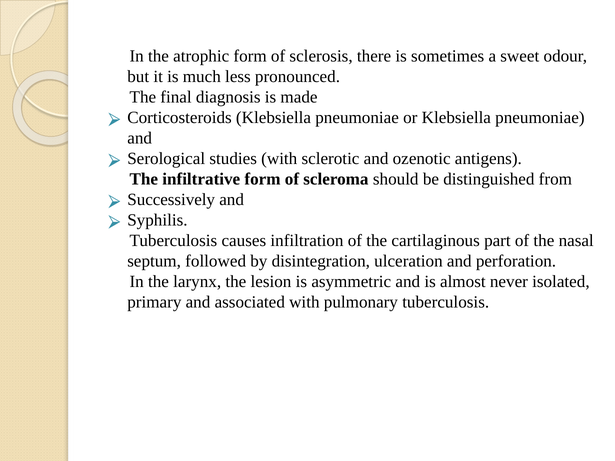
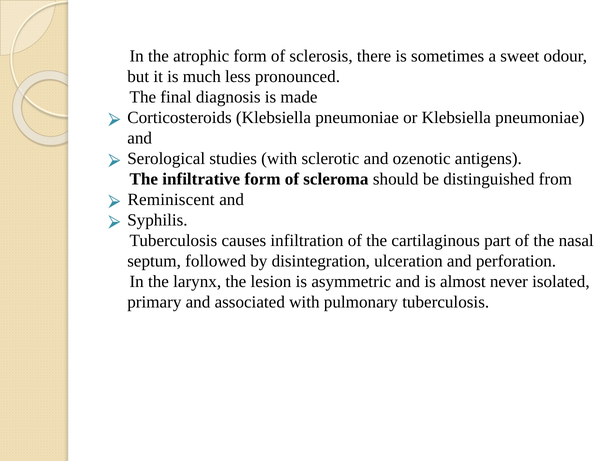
Successively: Successively -> Reminiscent
